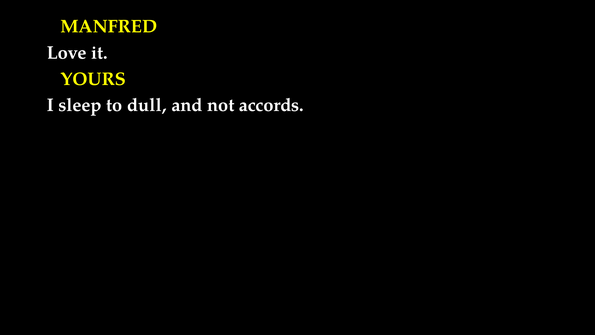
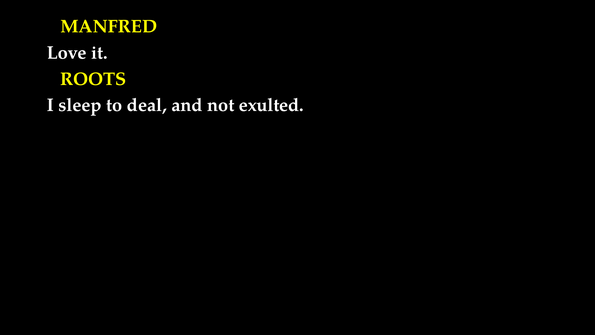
YOURS: YOURS -> ROOTS
dull: dull -> deal
accords: accords -> exulted
